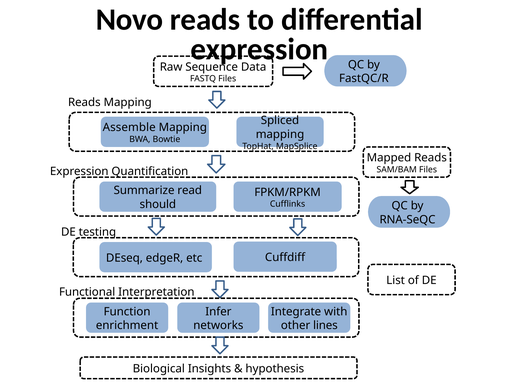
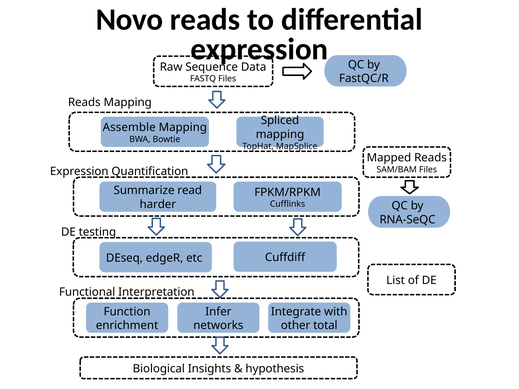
should: should -> harder
lines: lines -> total
